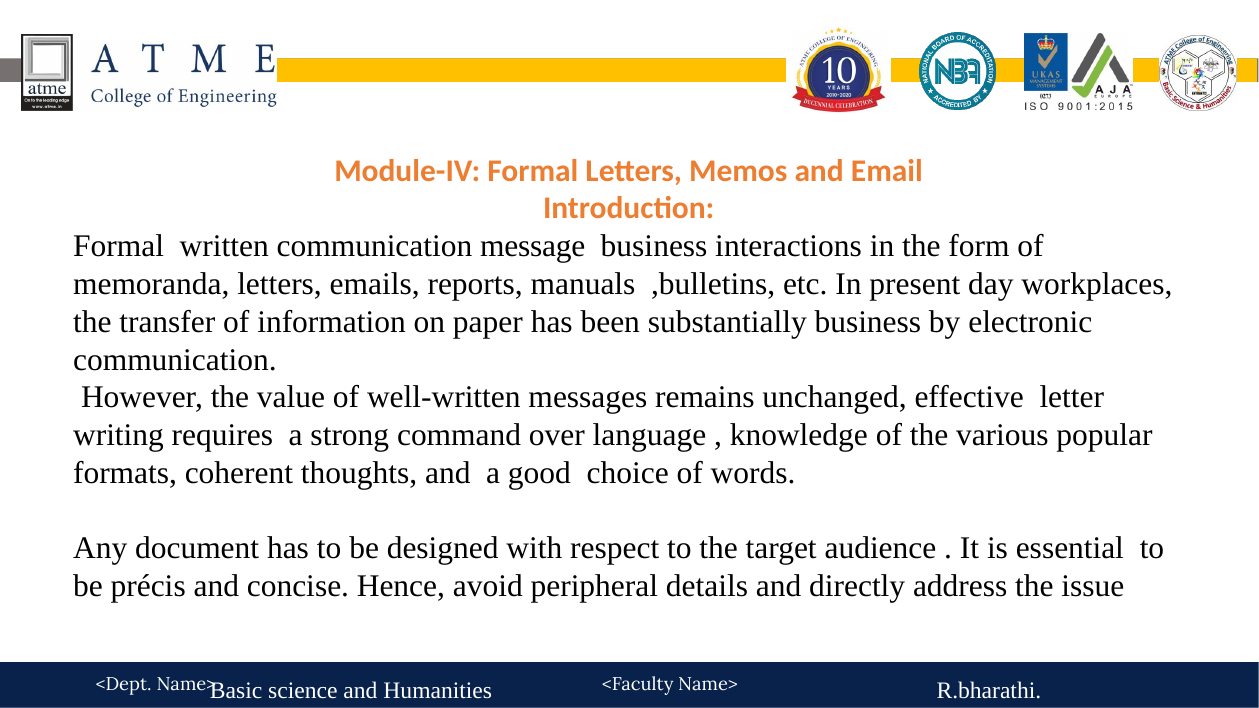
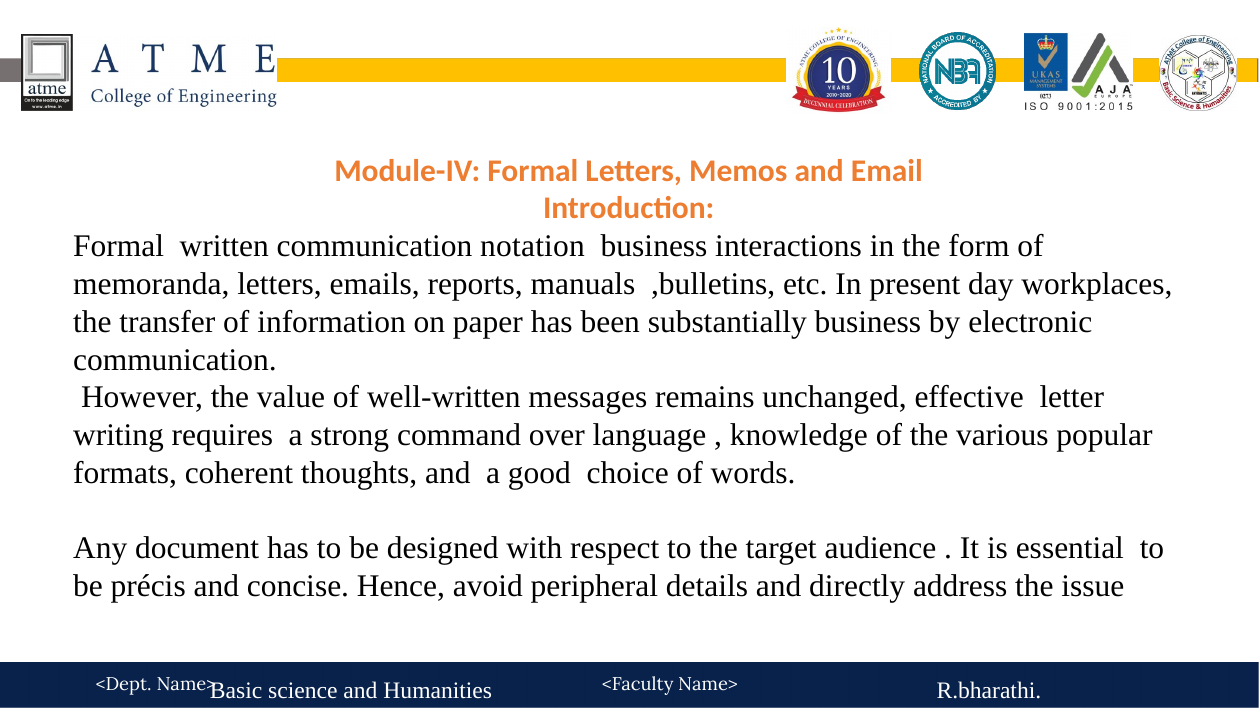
message: message -> notation
